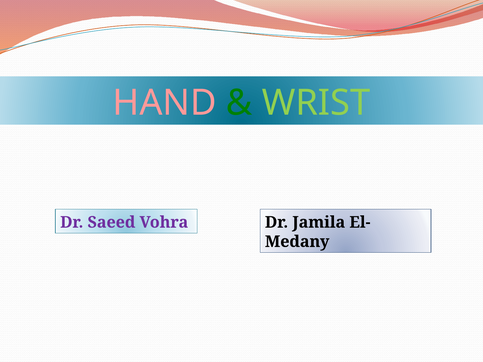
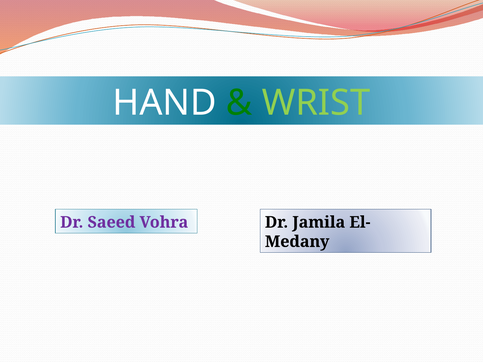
HAND colour: pink -> white
